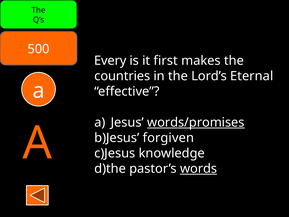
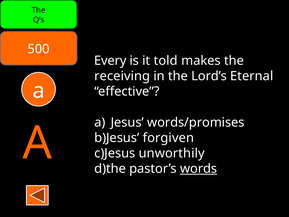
first: first -> told
countries: countries -> receiving
words/promises underline: present -> none
knowledge: knowledge -> unworthily
